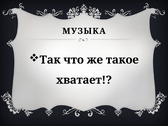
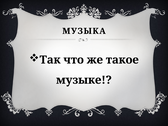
хватает: хватает -> музыке
